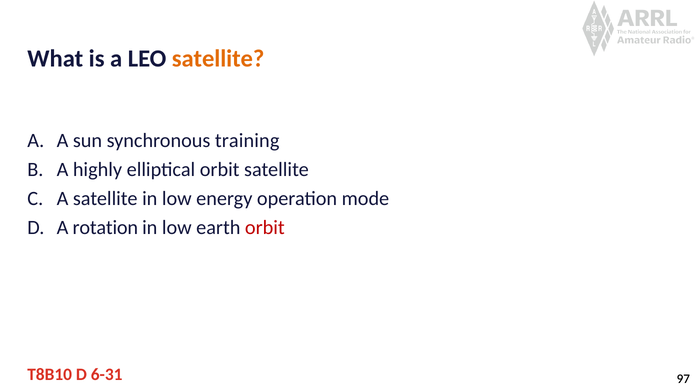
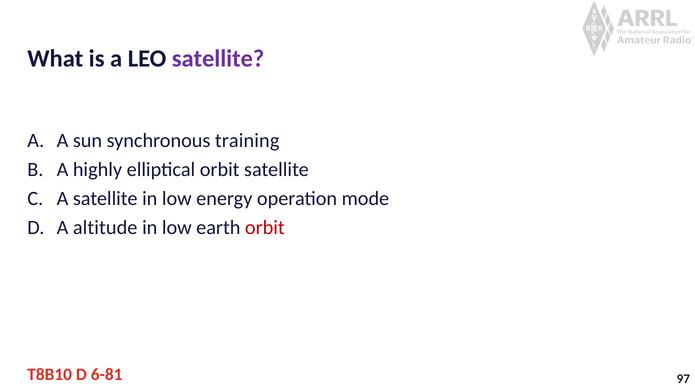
satellite at (218, 58) colour: orange -> purple
rotation: rotation -> altitude
6-31: 6-31 -> 6-81
